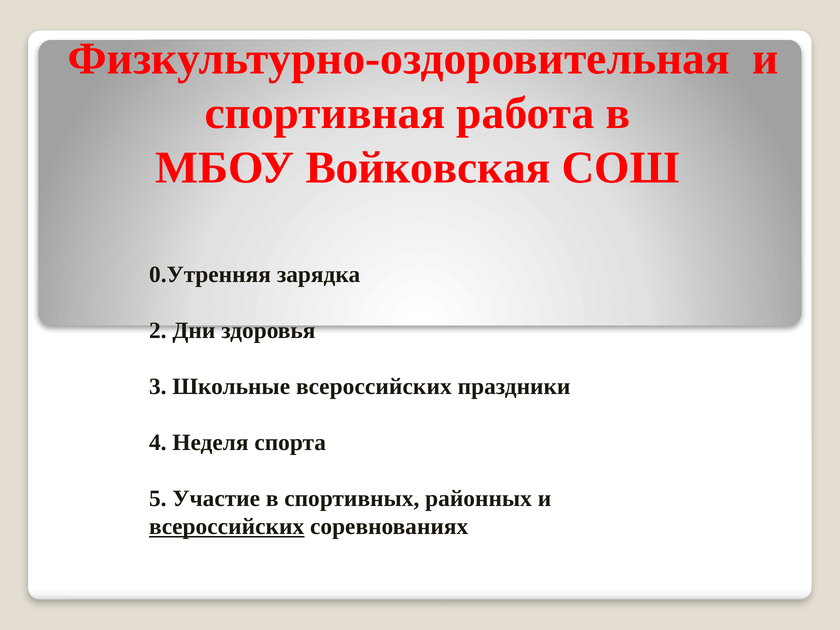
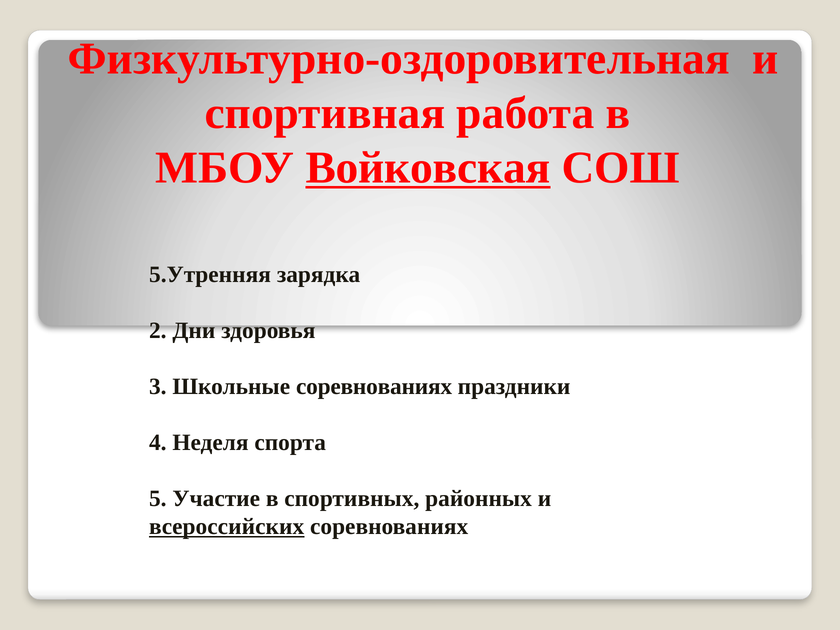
Войковская underline: none -> present
0.Утренняя: 0.Утренняя -> 5.Утренняя
Школьные всероссийских: всероссийских -> соревнованиях
